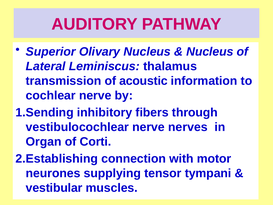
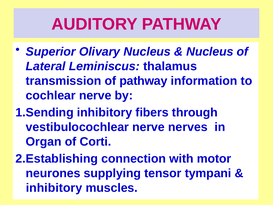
of acoustic: acoustic -> pathway
vestibular at (54, 188): vestibular -> inhibitory
